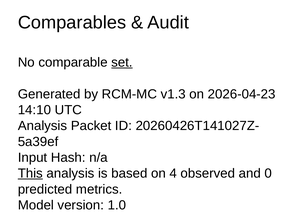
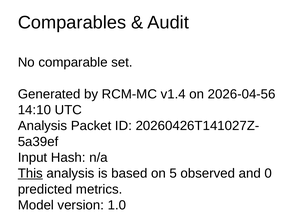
set underline: present -> none
v1.3: v1.3 -> v1.4
2026-04-23: 2026-04-23 -> 2026-04-56
4: 4 -> 5
